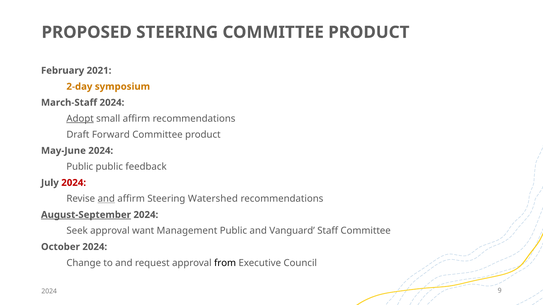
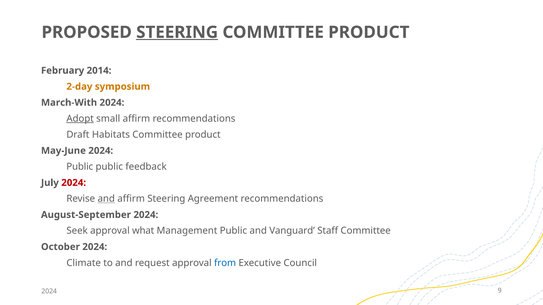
STEERING at (177, 32) underline: none -> present
2021: 2021 -> 2014
March-Staff: March-Staff -> March-With
Forward: Forward -> Habitats
Watershed: Watershed -> Agreement
August-September underline: present -> none
want: want -> what
Change: Change -> Climate
from colour: black -> blue
